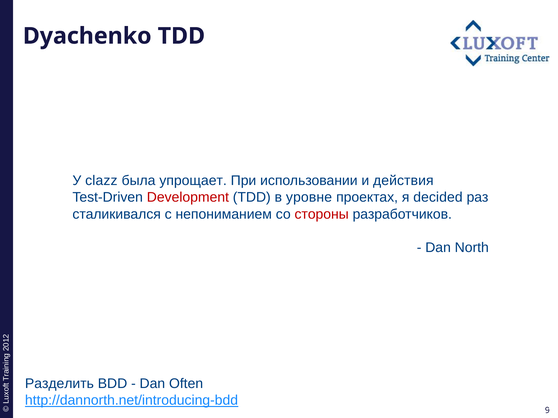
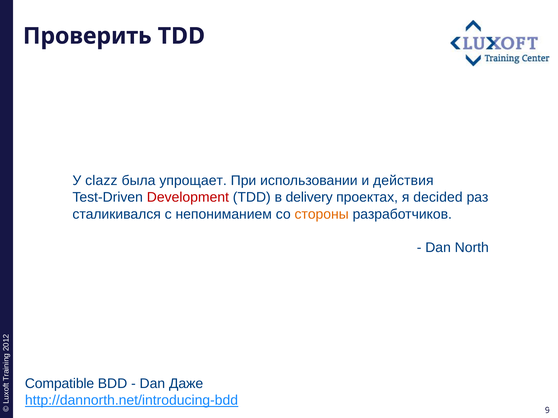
Dyachenko: Dyachenko -> Проверить
уровне: уровне -> delivery
стороны colour: red -> orange
Разделить: Разделить -> Compatible
Often: Often -> Даже
